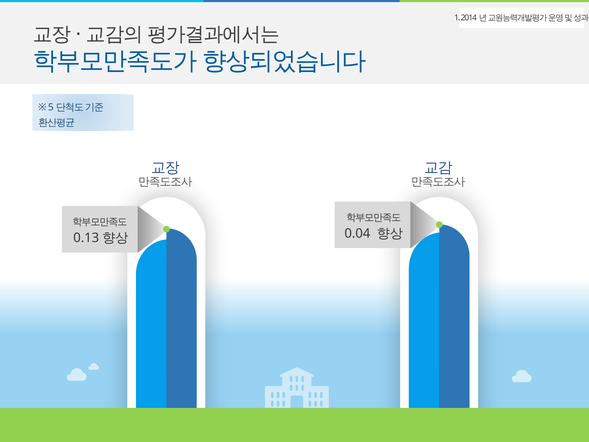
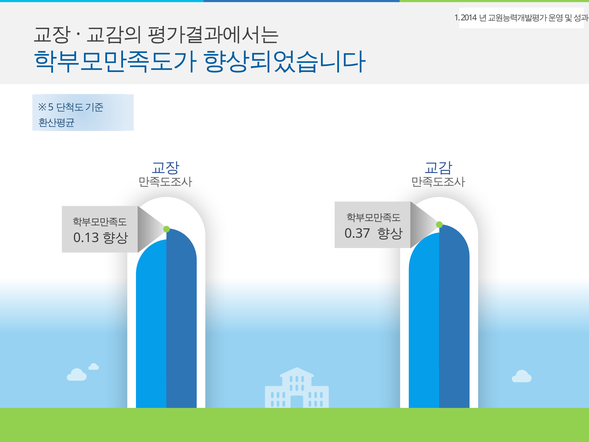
0.04: 0.04 -> 0.37
